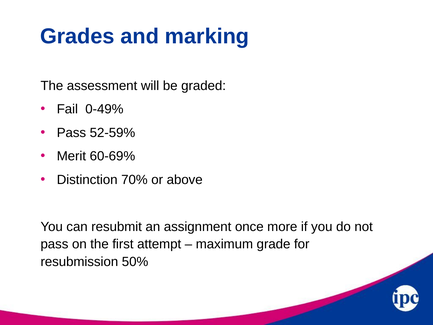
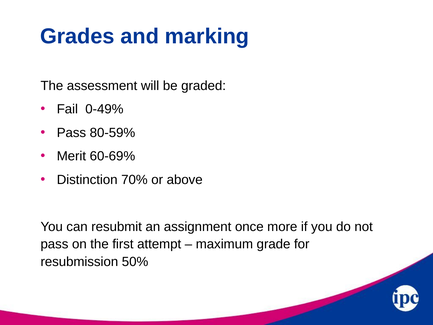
52-59%: 52-59% -> 80-59%
